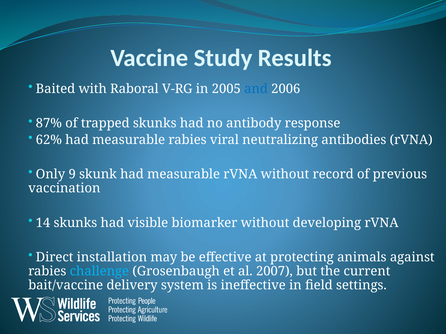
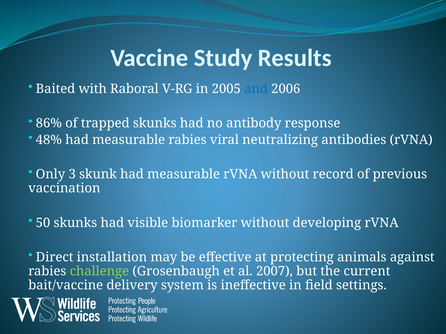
87%: 87% -> 86%
62%: 62% -> 48%
9: 9 -> 3
14: 14 -> 50
challenge colour: light blue -> light green
